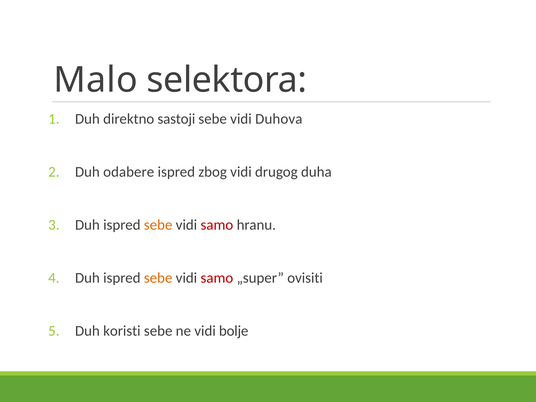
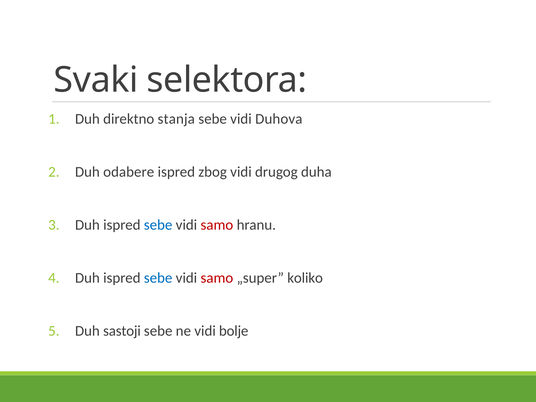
Malo: Malo -> Svaki
sastoji: sastoji -> stanja
sebe at (158, 225) colour: orange -> blue
sebe at (158, 278) colour: orange -> blue
ovisiti: ovisiti -> koliko
koristi: koristi -> sastoji
